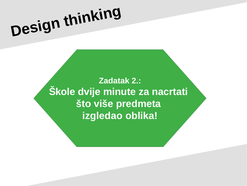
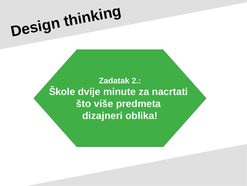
izgledao: izgledao -> dizajneri
